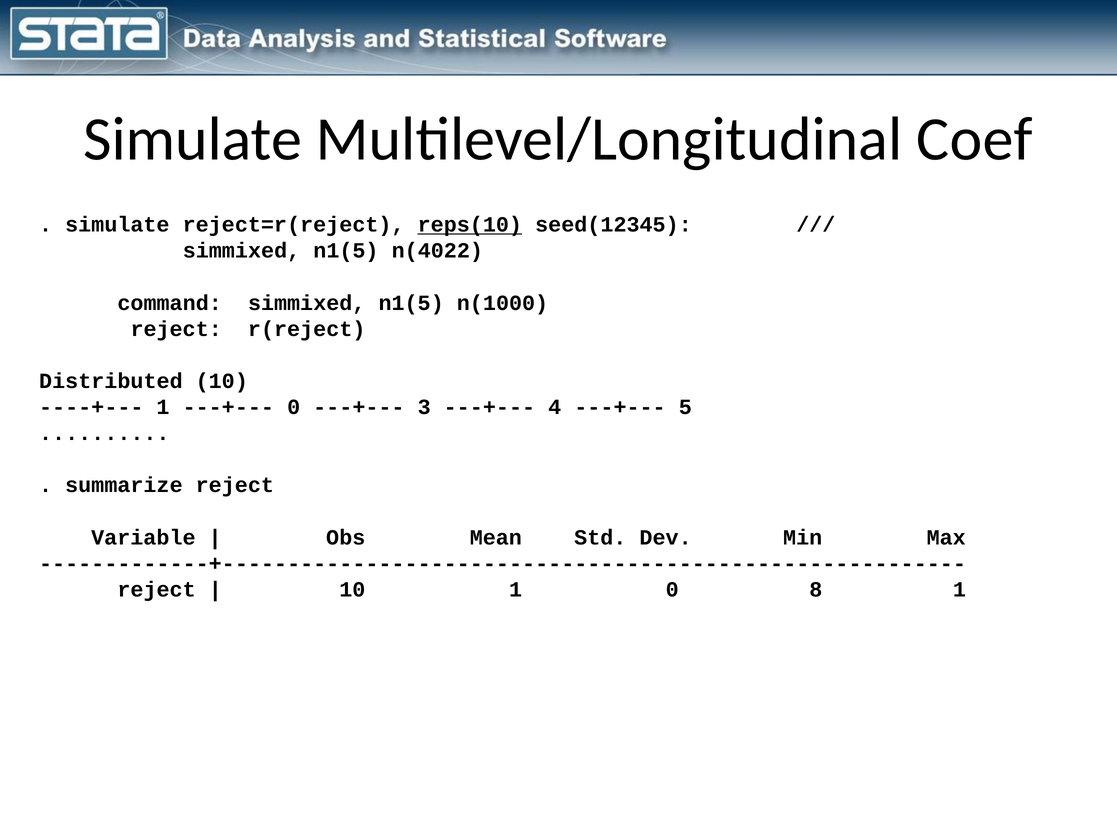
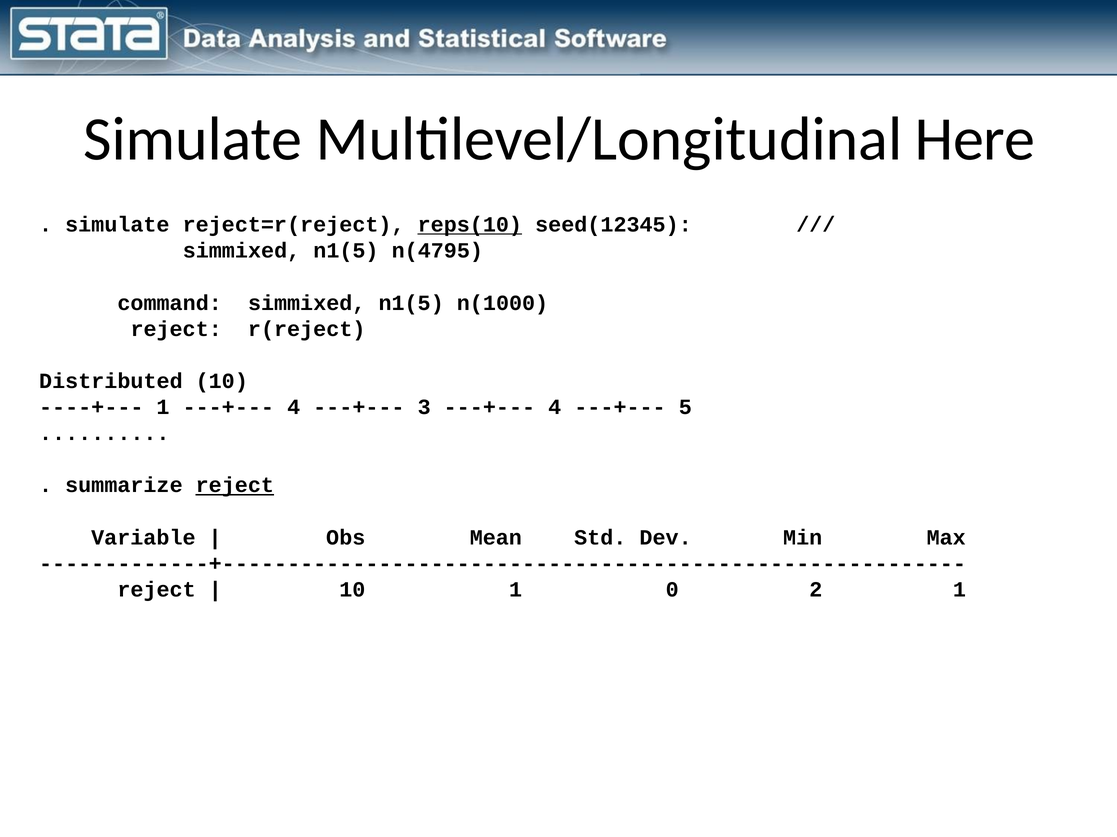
Coef: Coef -> Here
n(4022: n(4022 -> n(4795
0 at (294, 407): 0 -> 4
reject at (235, 486) underline: none -> present
8: 8 -> 2
